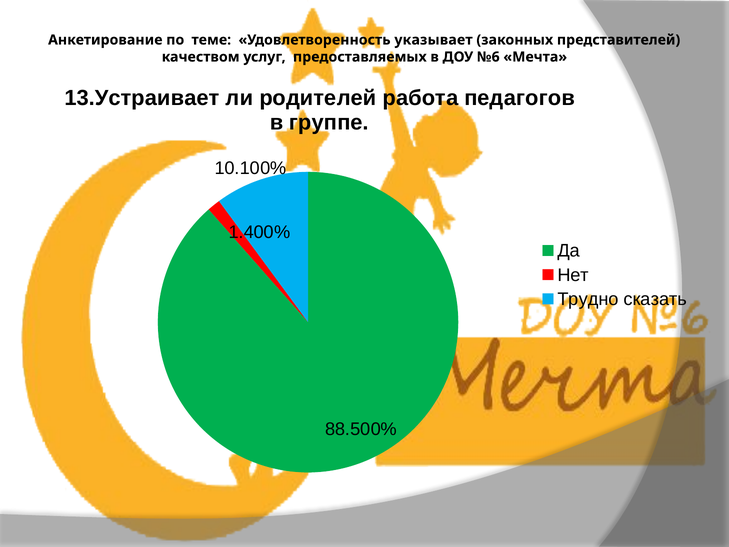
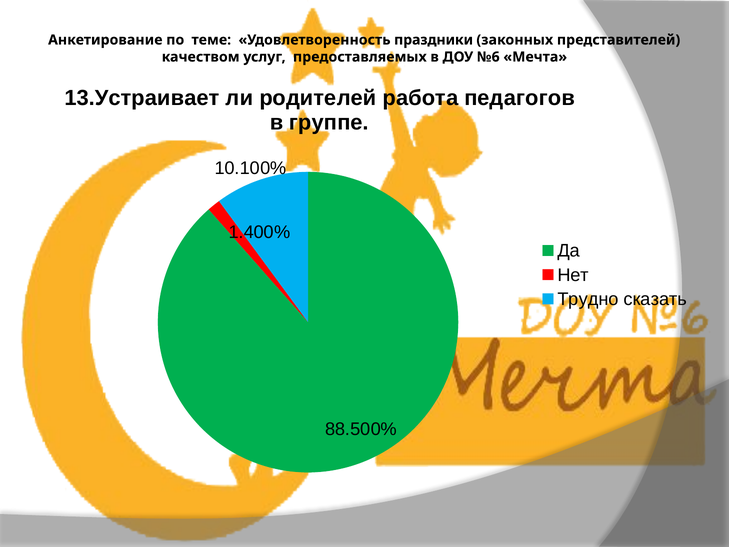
указывает: указывает -> праздники
